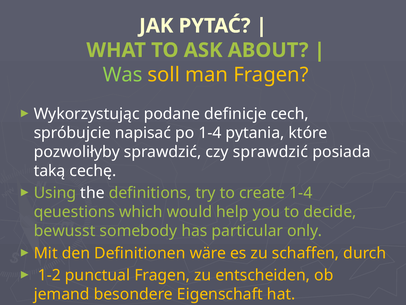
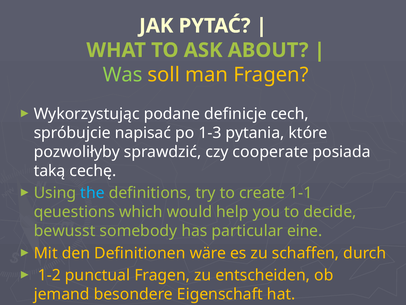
po 1-4: 1-4 -> 1-3
czy sprawdzić: sprawdzić -> cooperate
the colour: white -> light blue
create 1-4: 1-4 -> 1-1
only: only -> eine
